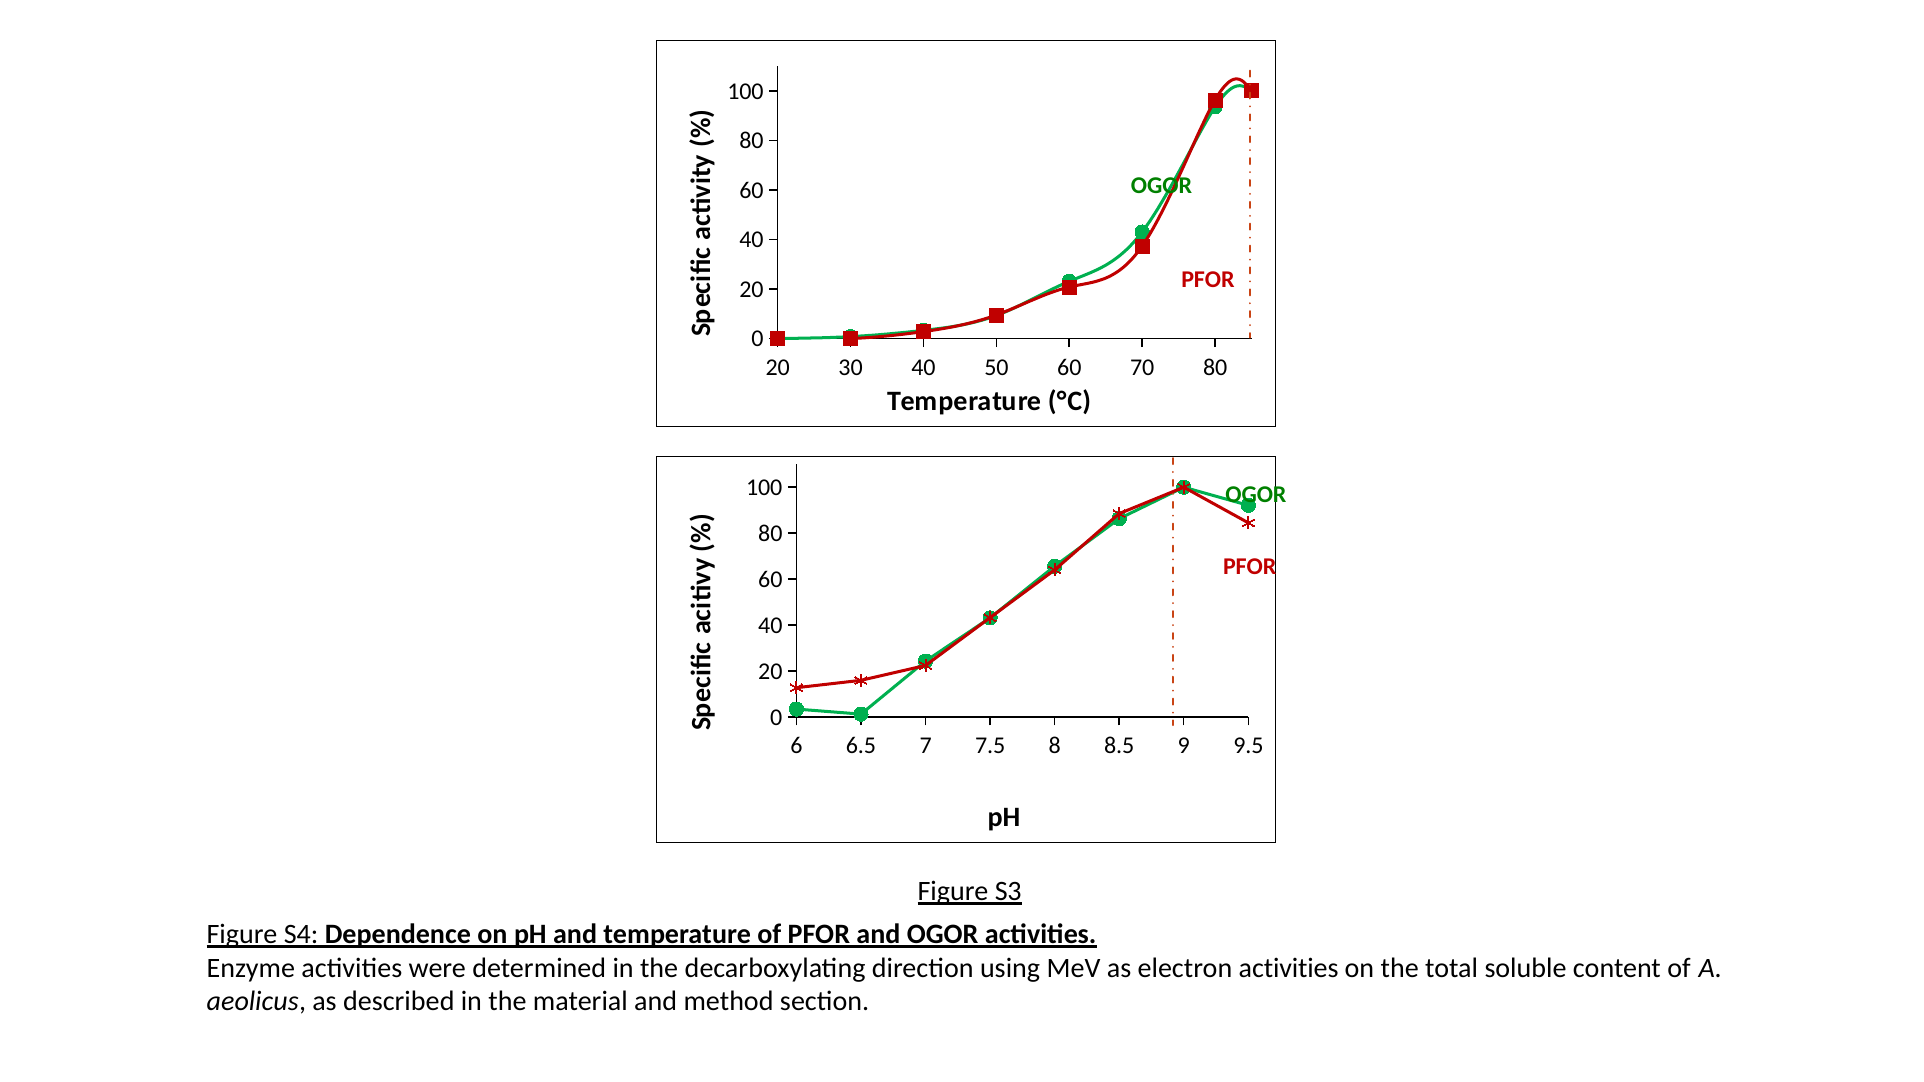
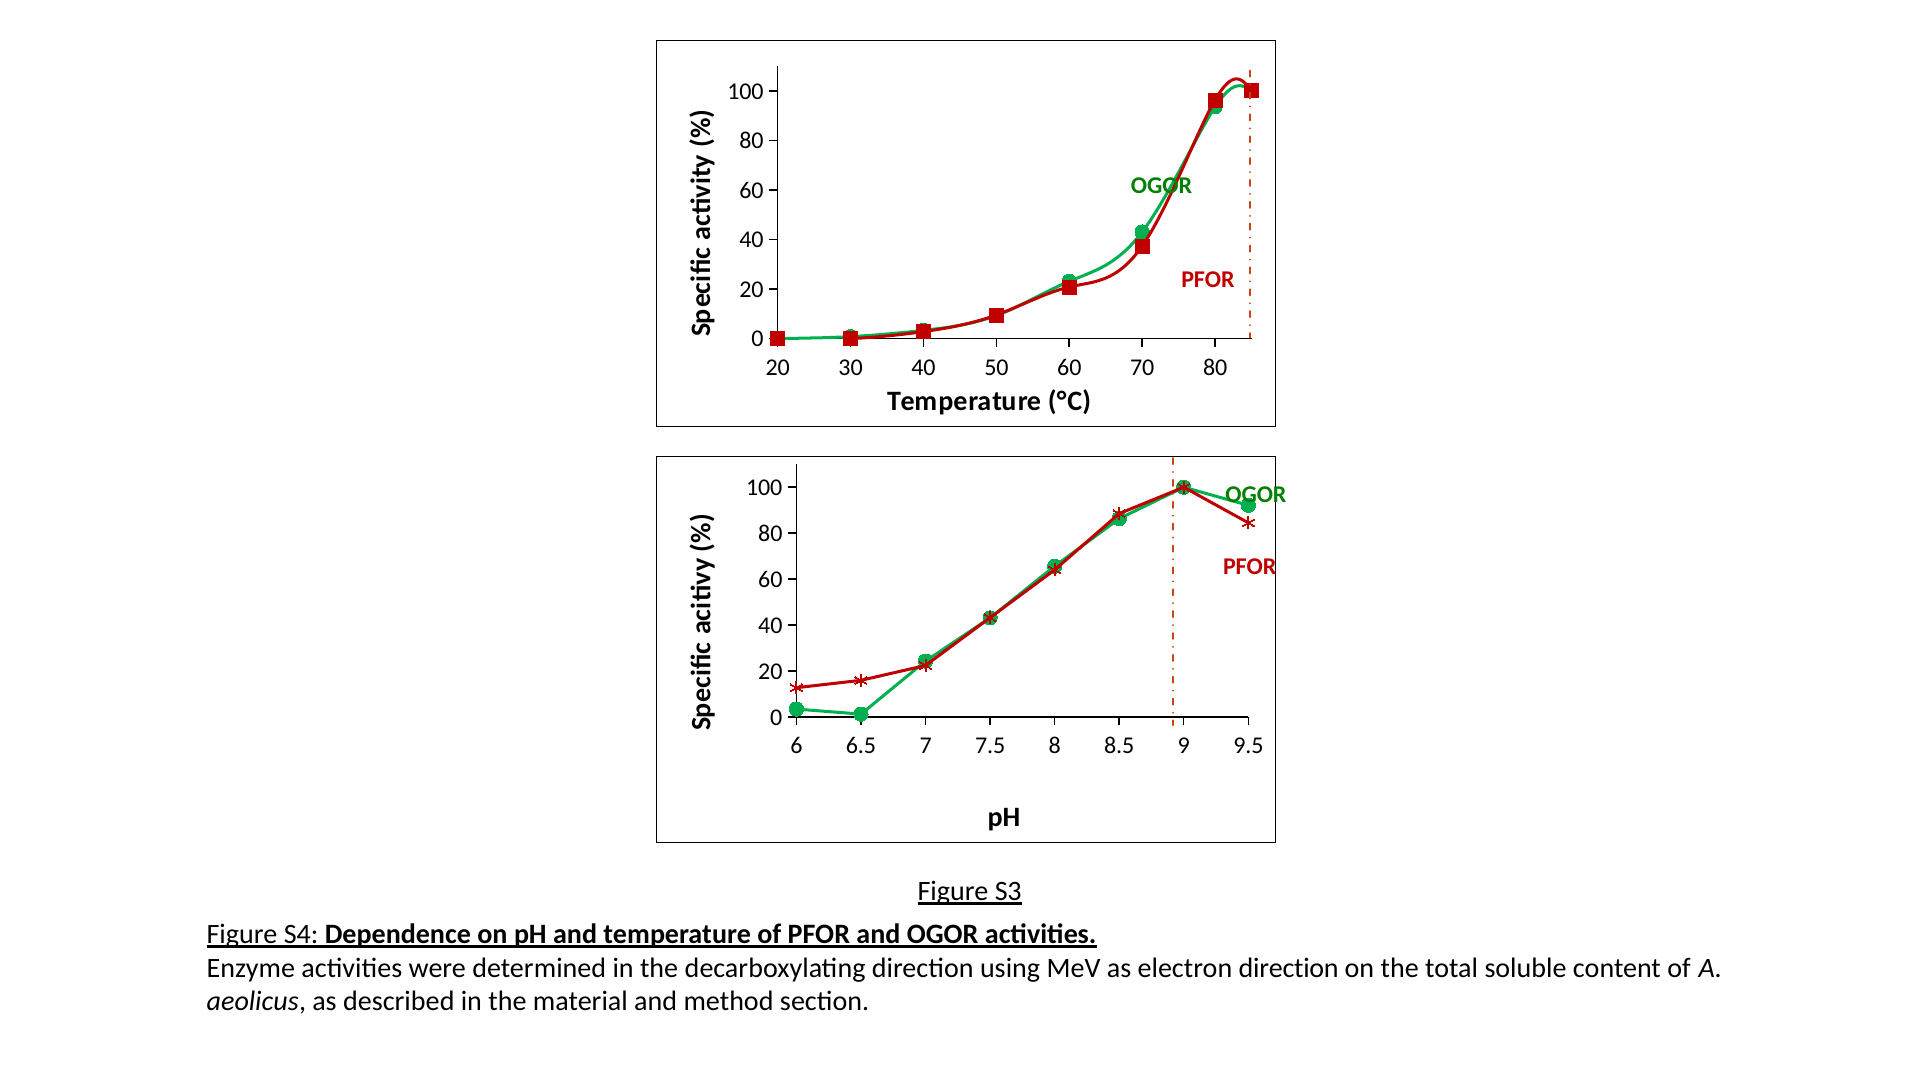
electron activities: activities -> direction
